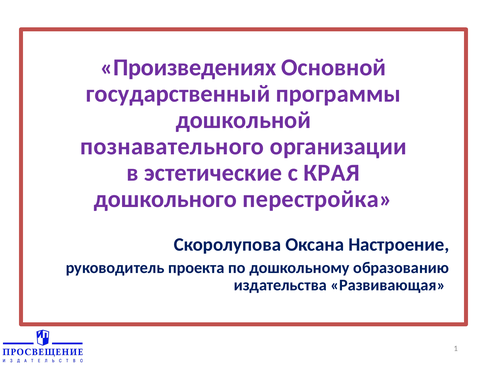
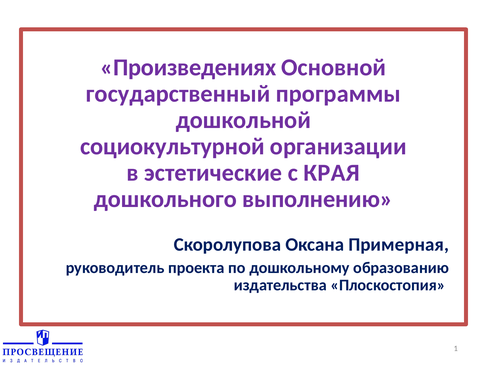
познавательного: познавательного -> социокультурной
перестройка: перестройка -> выполнению
Настроение: Настроение -> Примерная
Развивающая: Развивающая -> Плоскостопия
